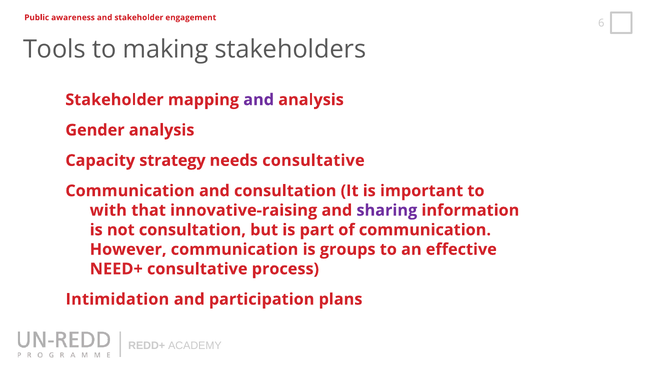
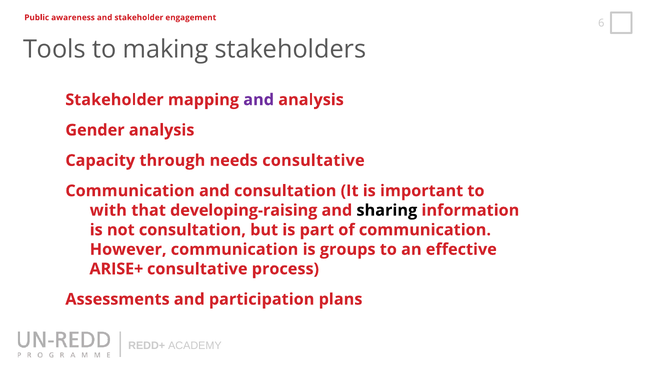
strategy: strategy -> through
innovative-raising: innovative-raising -> developing-raising
sharing colour: purple -> black
NEED+: NEED+ -> ARISE+
Intimidation: Intimidation -> Assessments
